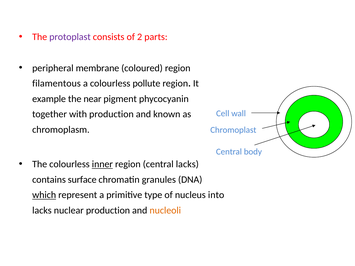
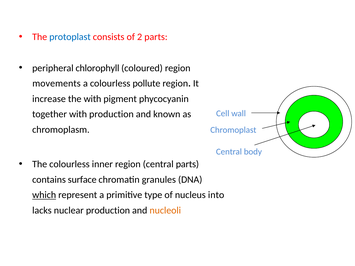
protoplast colour: purple -> blue
membrane: membrane -> chlorophyll
filamentous: filamentous -> movements
example: example -> increase
the near: near -> with
inner underline: present -> none
central lacks: lacks -> parts
